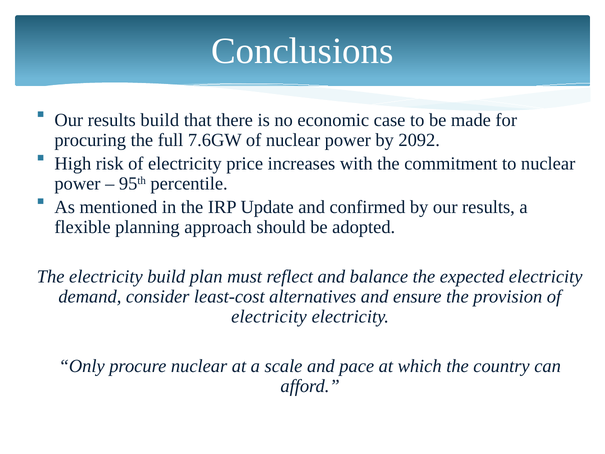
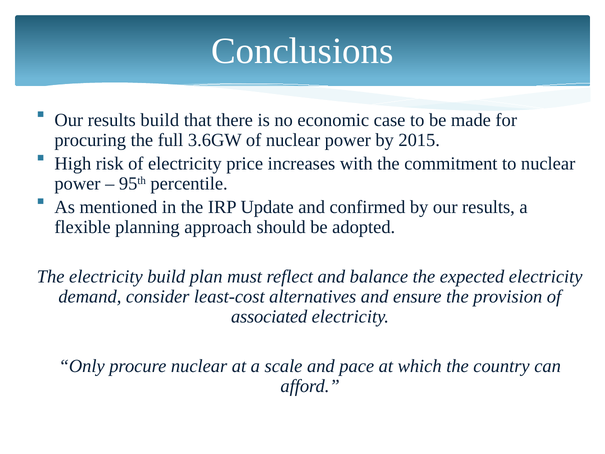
7.6GW: 7.6GW -> 3.6GW
2092: 2092 -> 2015
electricity at (269, 316): electricity -> associated
